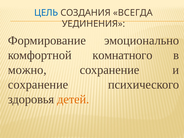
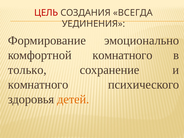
ЦЕЛЬ colour: blue -> red
можно: можно -> только
сохранение at (38, 85): сохранение -> комнатного
